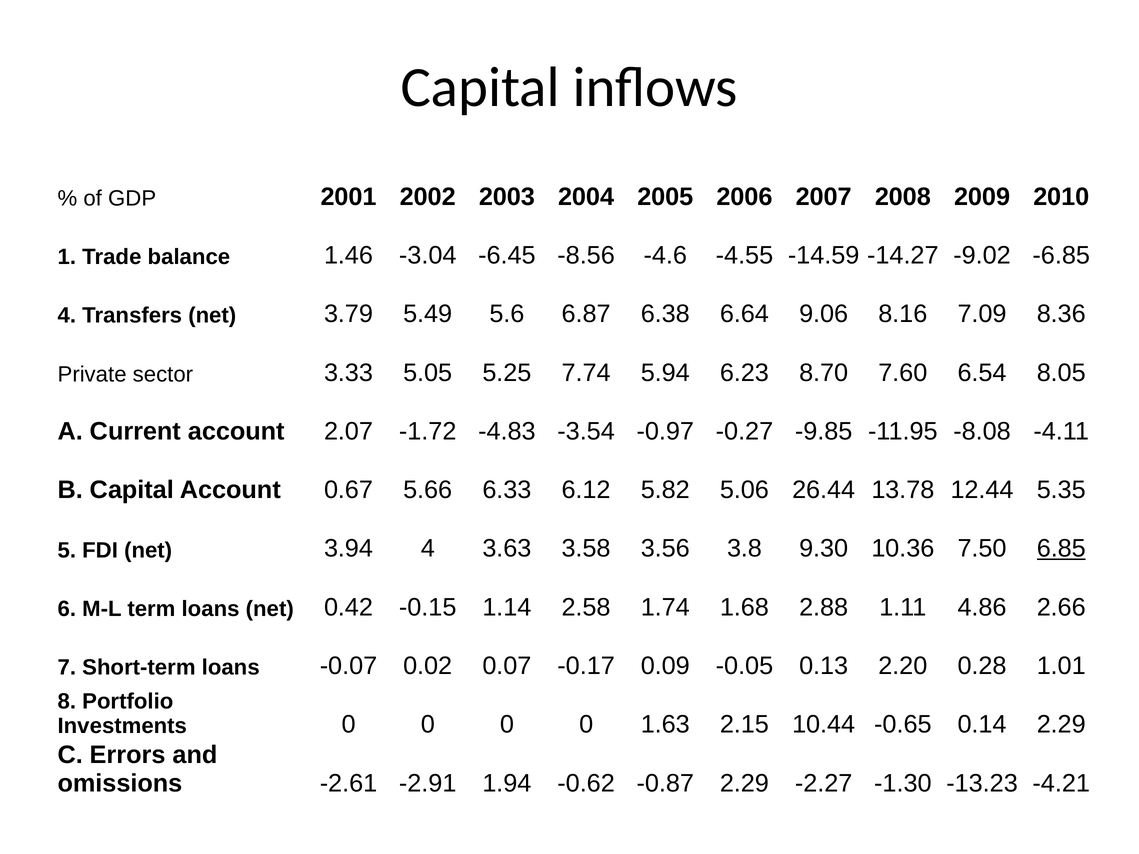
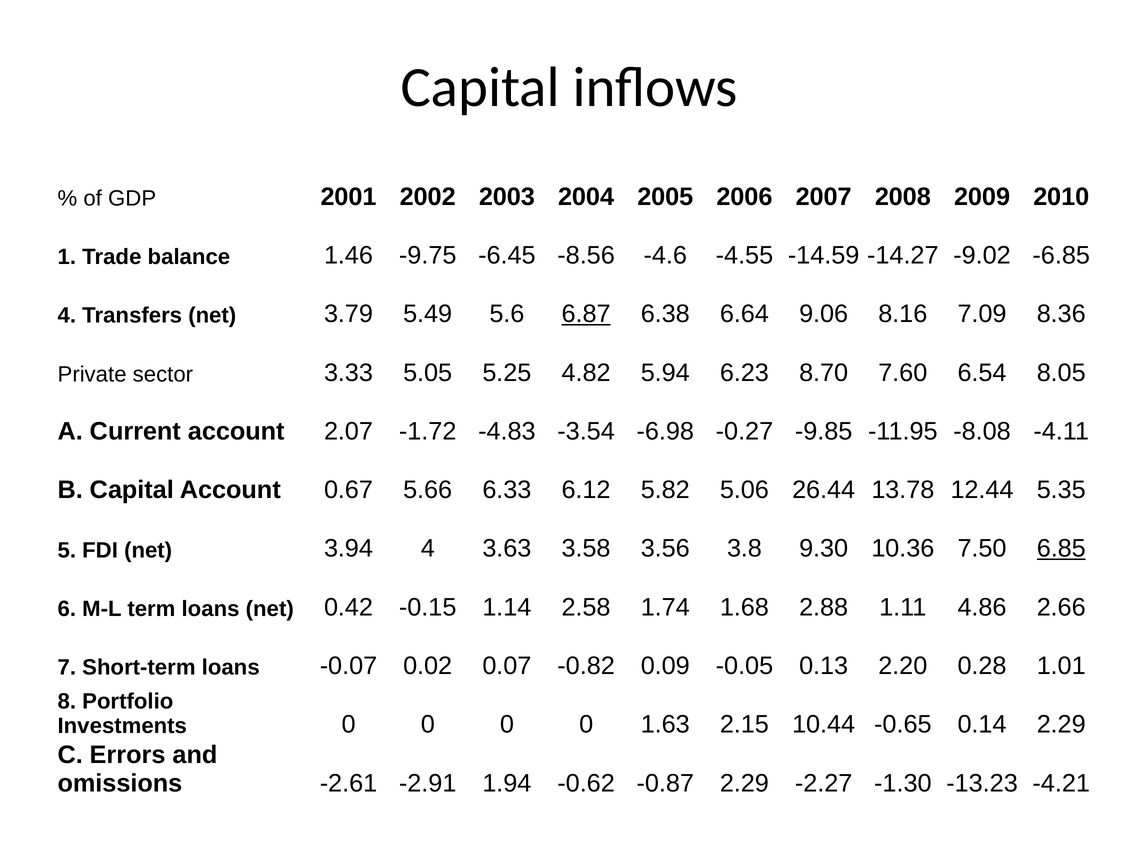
-3.04: -3.04 -> -9.75
6.87 underline: none -> present
7.74: 7.74 -> 4.82
-0.97: -0.97 -> -6.98
-0.17: -0.17 -> -0.82
